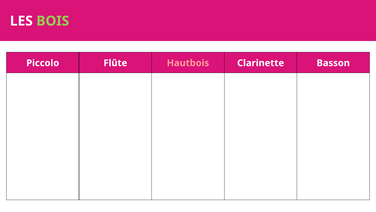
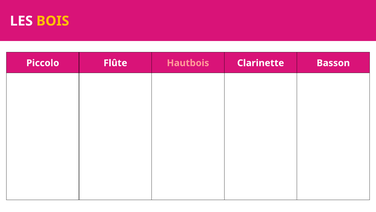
BOIS colour: light green -> yellow
